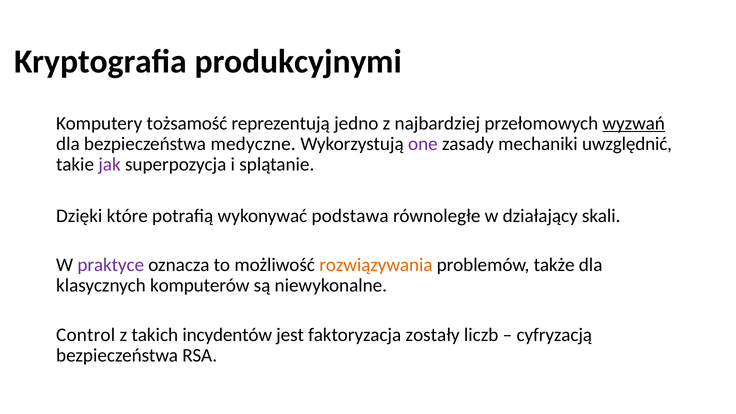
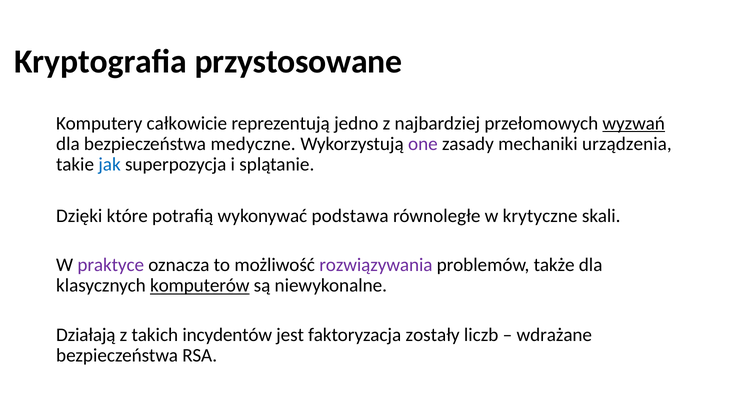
produkcyjnymi: produkcyjnymi -> przystosowane
tożsamość: tożsamość -> całkowicie
uwzględnić: uwzględnić -> urządzenia
jak colour: purple -> blue
działający: działający -> krytyczne
rozwiązywania colour: orange -> purple
komputerów underline: none -> present
Control: Control -> Działają
cyfryzacją: cyfryzacją -> wdrażane
